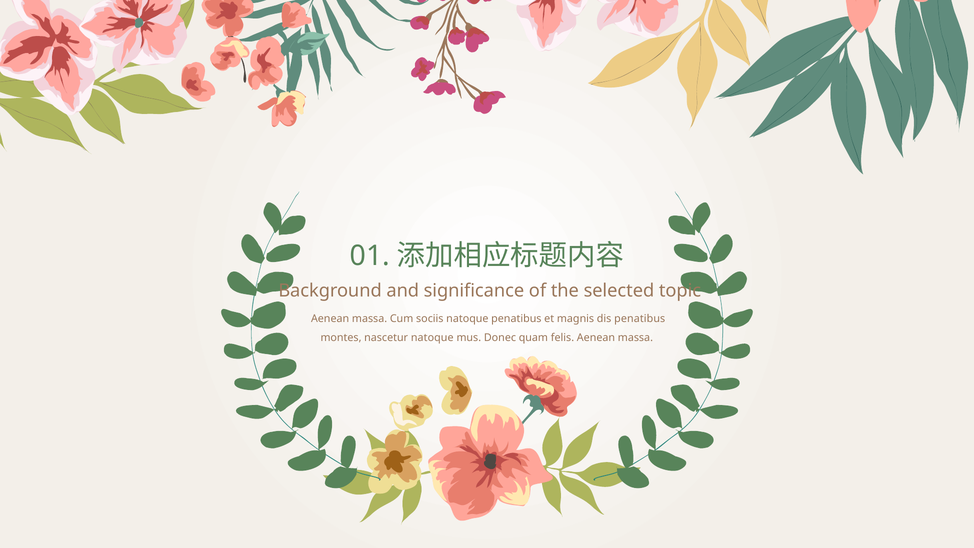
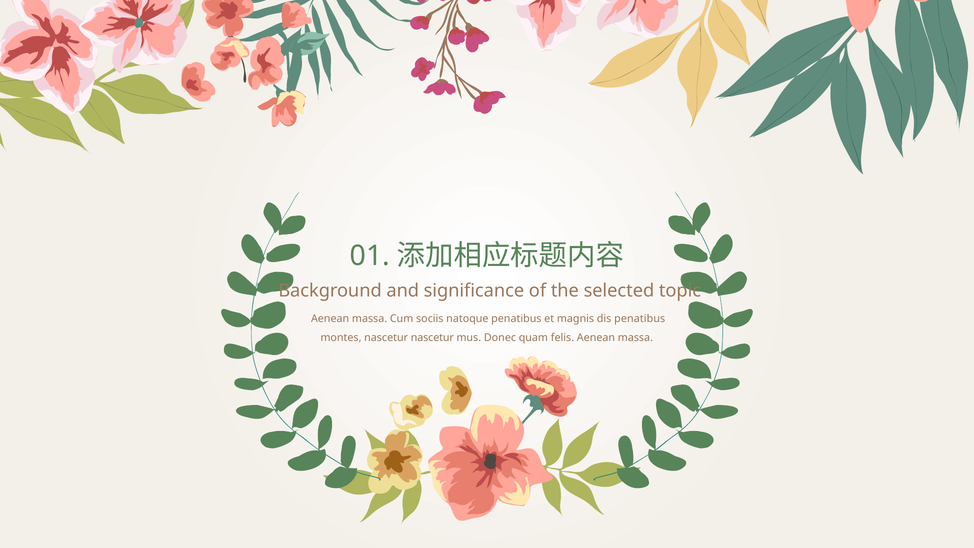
nascetur natoque: natoque -> nascetur
